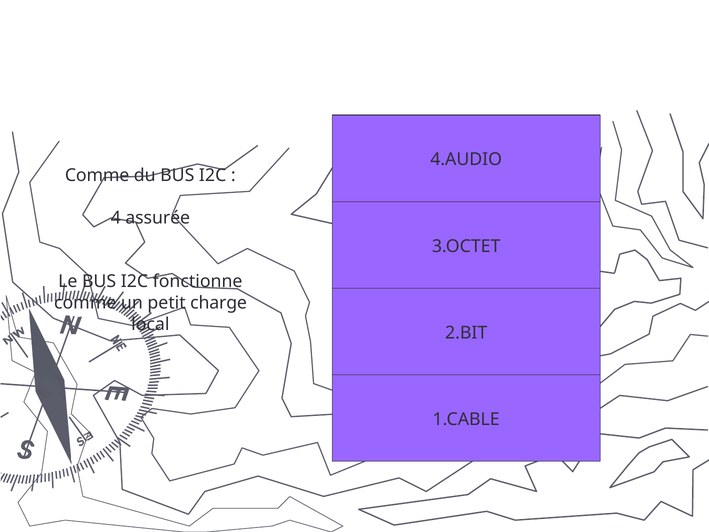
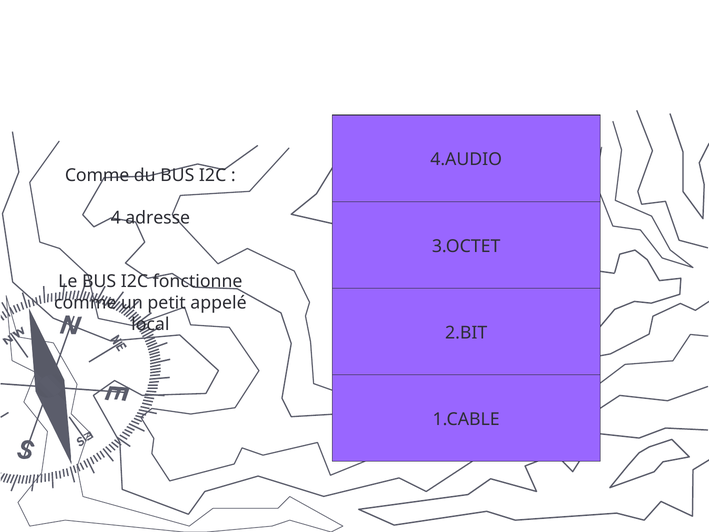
assurée: assurée -> adresse
charge: charge -> appelé
